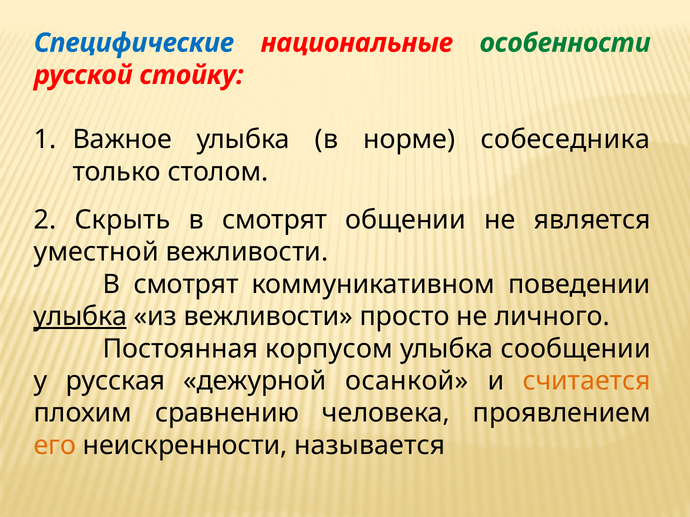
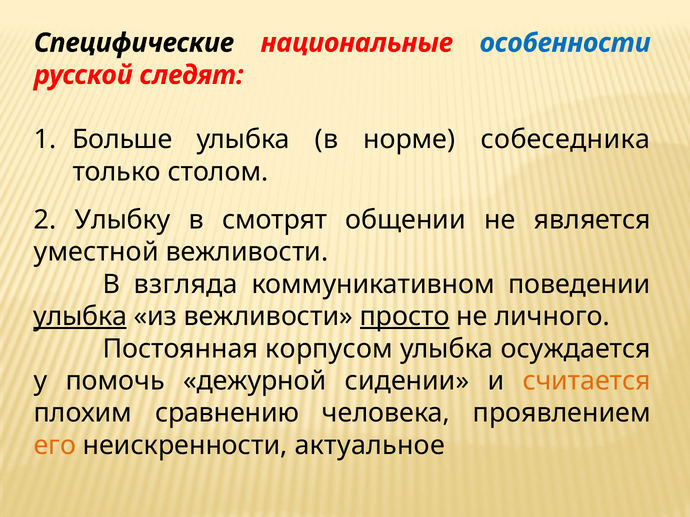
Специфические colour: blue -> black
особенности colour: green -> blue
стойку: стойку -> следят
Важное: Важное -> Больше
Скрыть: Скрыть -> Улыбку
смотрят at (186, 285): смотрят -> взгляда
просто underline: none -> present
сообщении: сообщении -> осуждается
русская: русская -> помочь
осанкой: осанкой -> сидении
называется: называется -> актуальное
